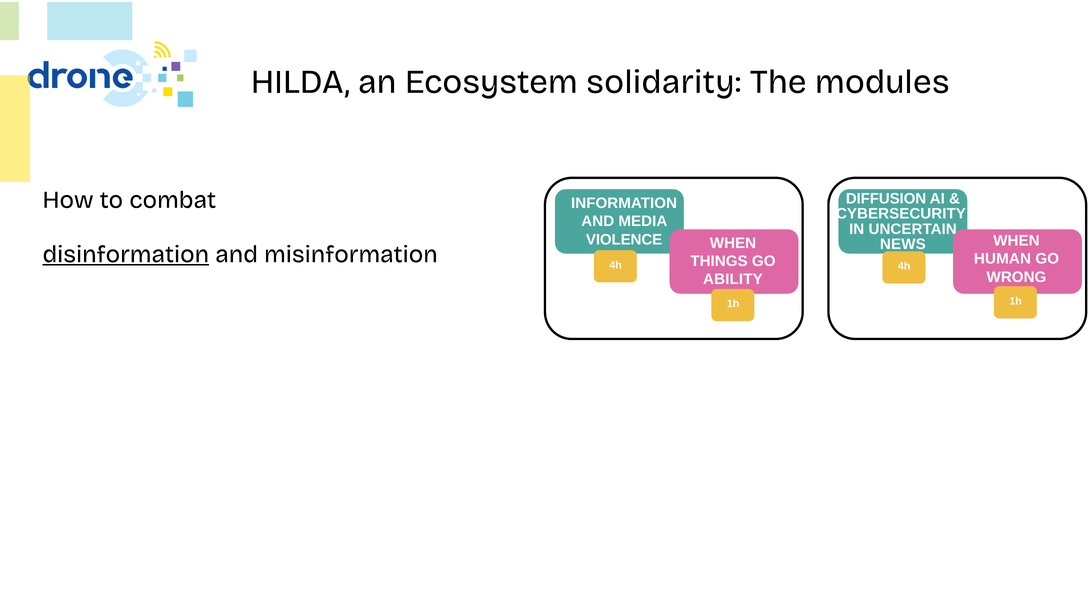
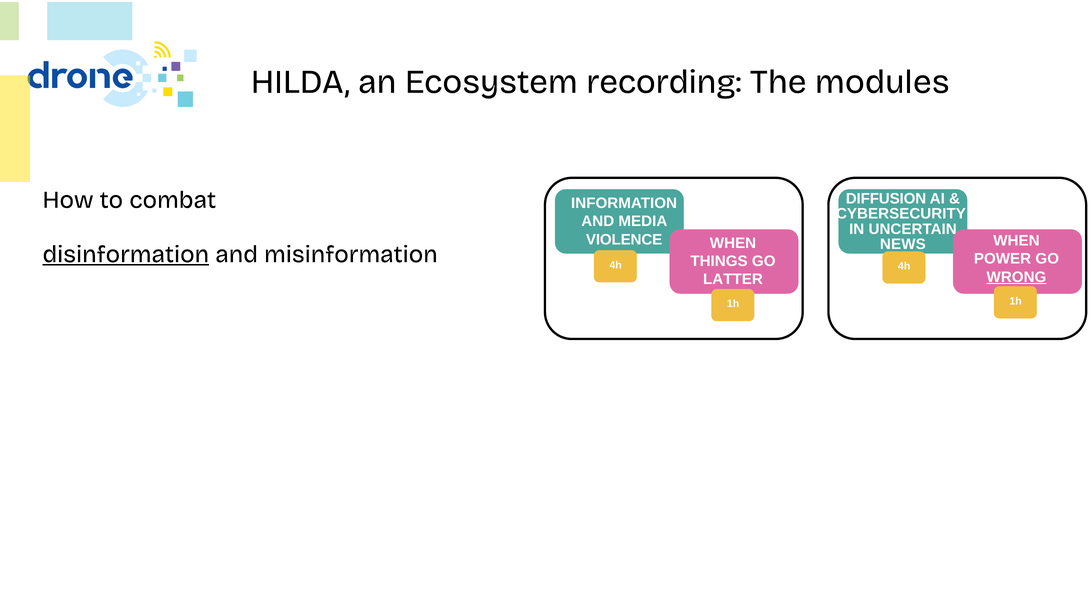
solidarity: solidarity -> recording
HUMAN: HUMAN -> POWER
WRONG underline: none -> present
ABILITY: ABILITY -> LATTER
